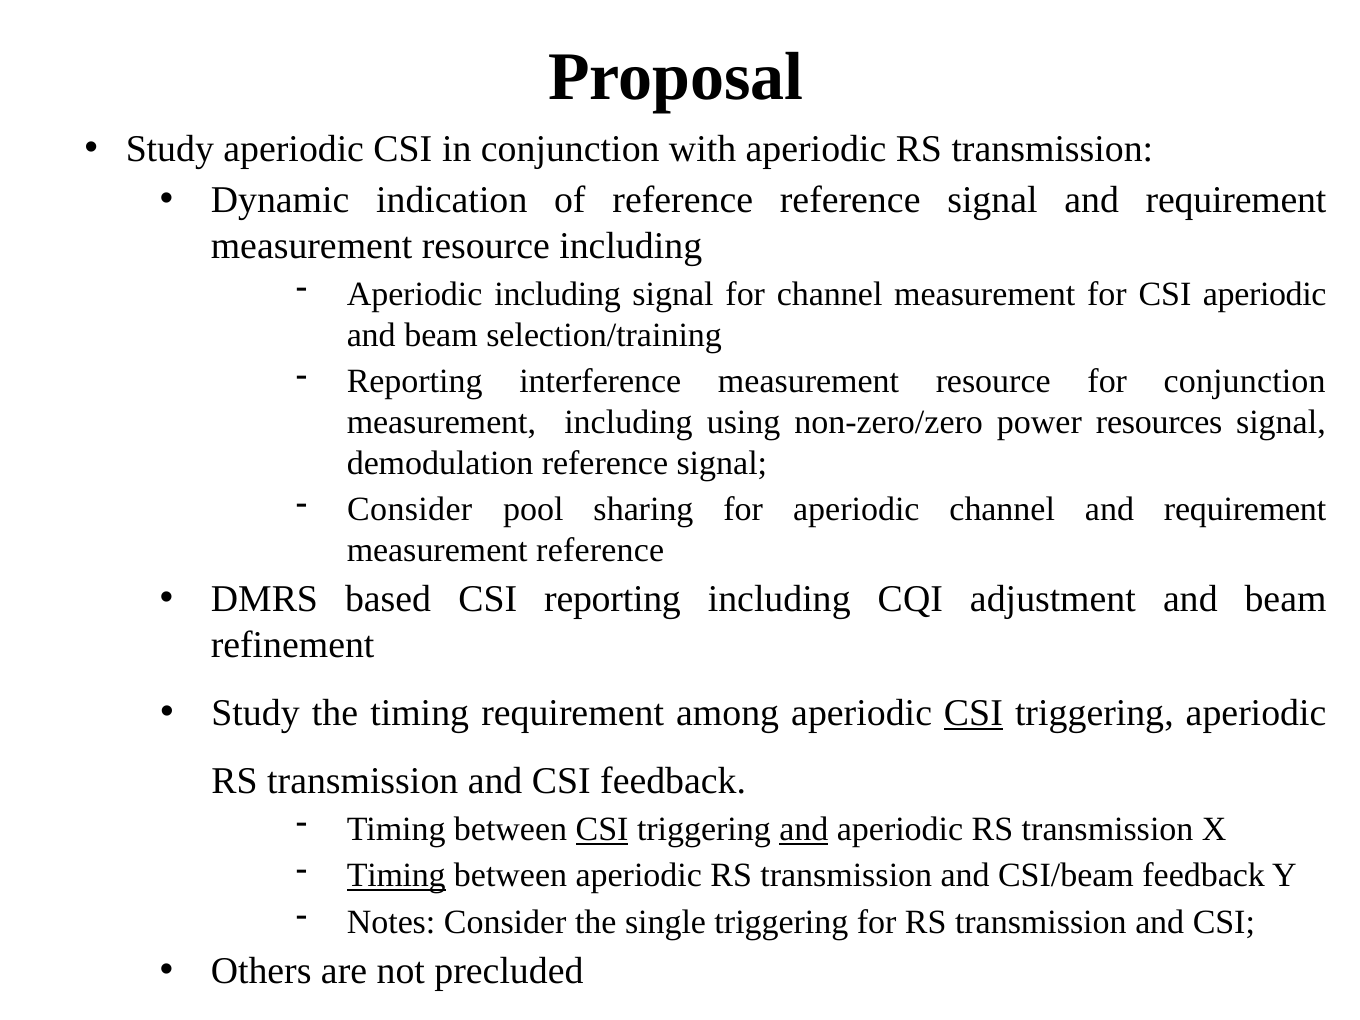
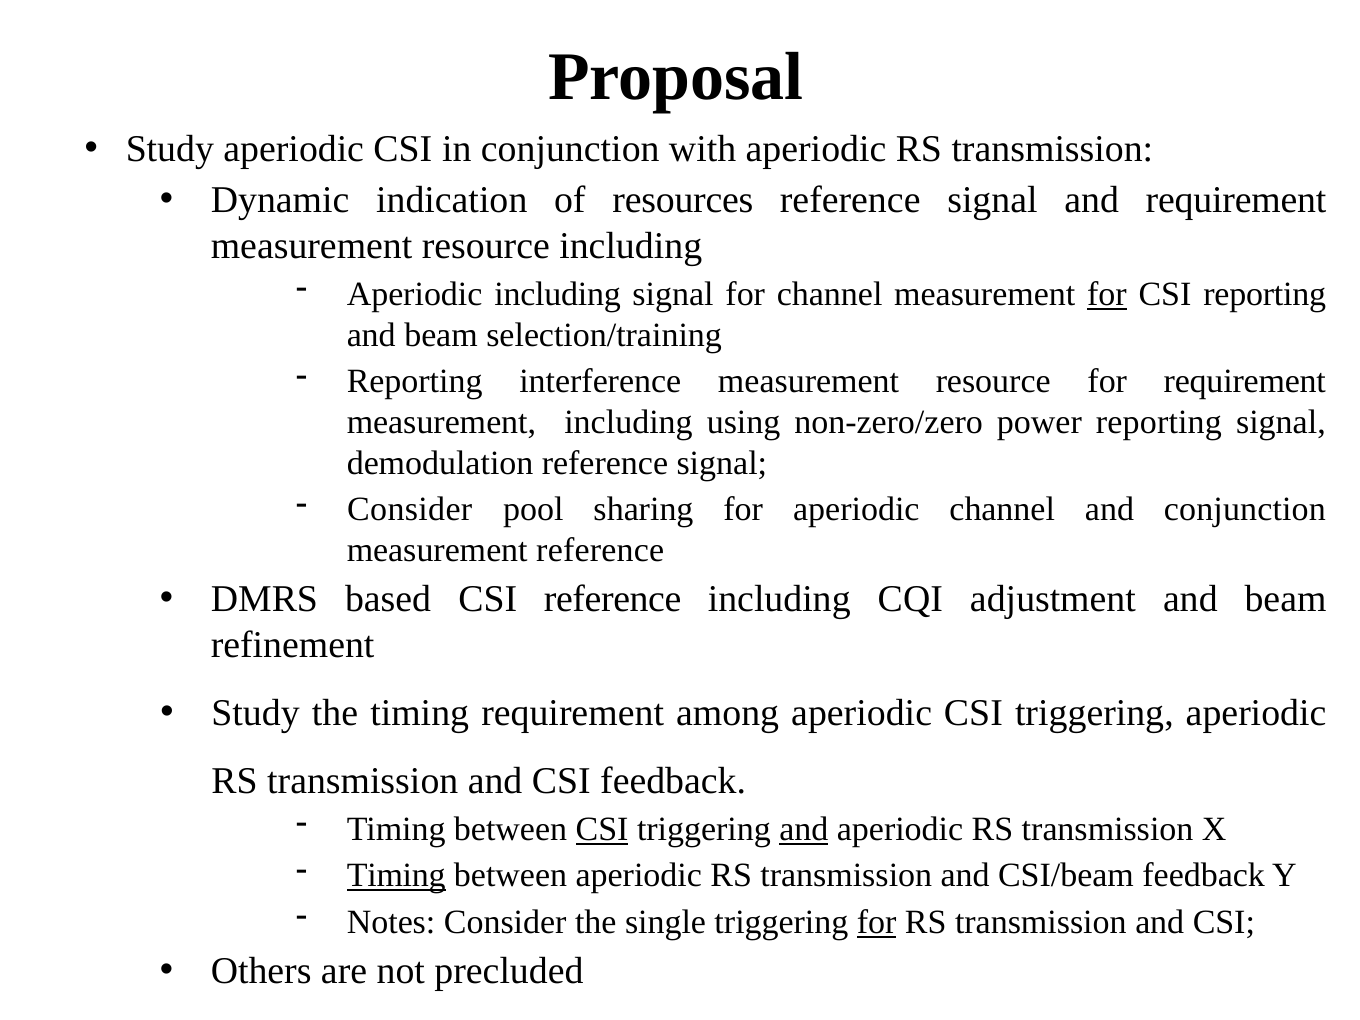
of reference: reference -> resources
for at (1107, 294) underline: none -> present
CSI aperiodic: aperiodic -> reporting
for conjunction: conjunction -> requirement
power resources: resources -> reporting
channel and requirement: requirement -> conjunction
CSI reporting: reporting -> reference
CSI at (973, 713) underline: present -> none
for at (877, 922) underline: none -> present
